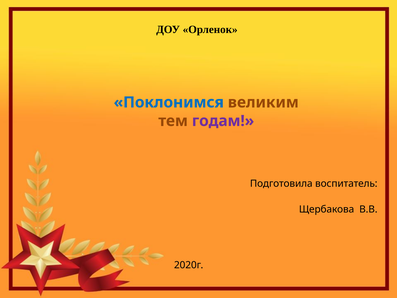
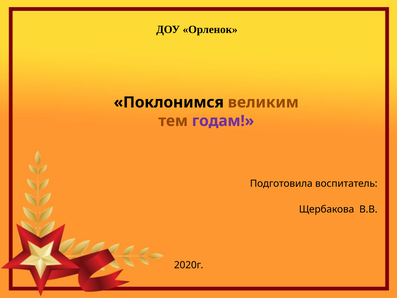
Поклонимся colour: blue -> black
